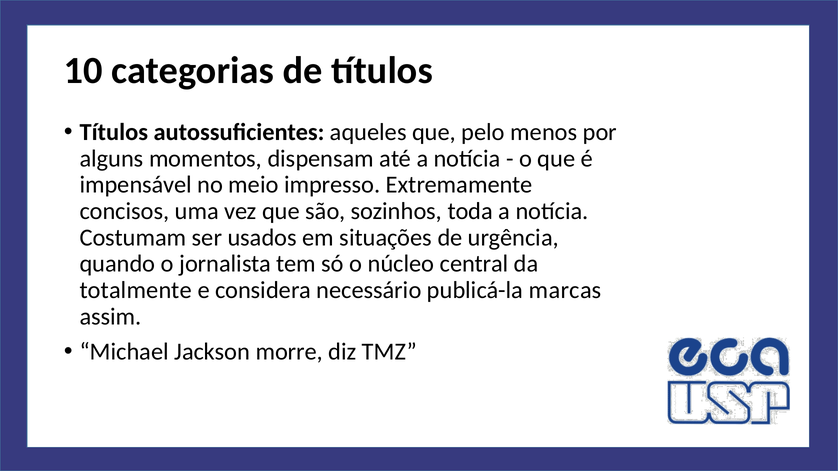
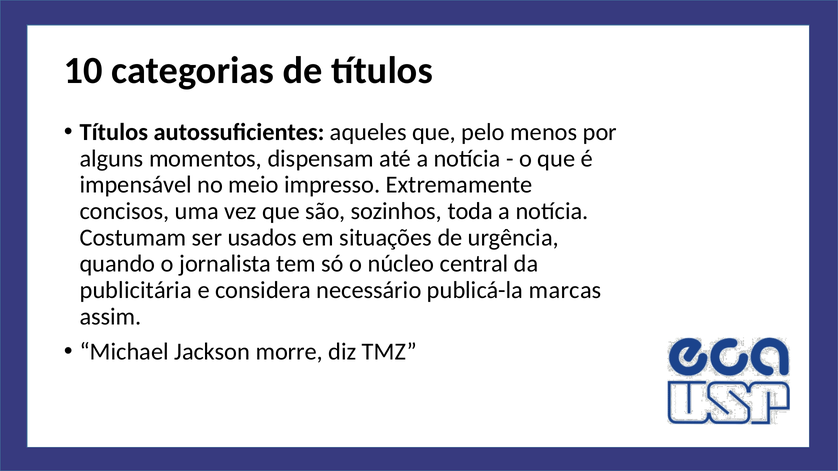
totalmente: totalmente -> publicitária
